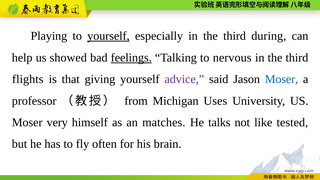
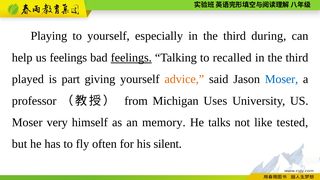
yourself at (108, 36) underline: present -> none
us showed: showed -> feelings
nervous: nervous -> recalled
flights: flights -> played
that: that -> part
advice colour: purple -> orange
matches: matches -> memory
brain: brain -> silent
